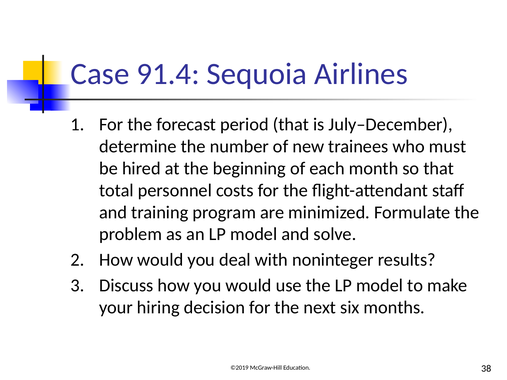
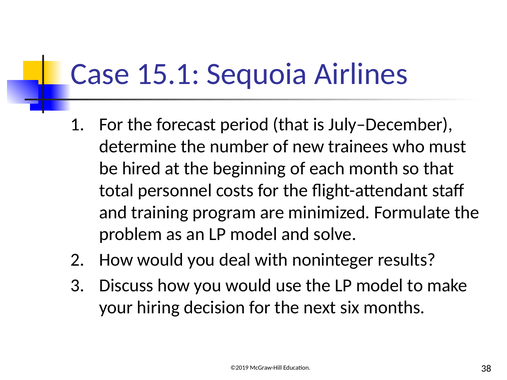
91.4: 91.4 -> 15.1
